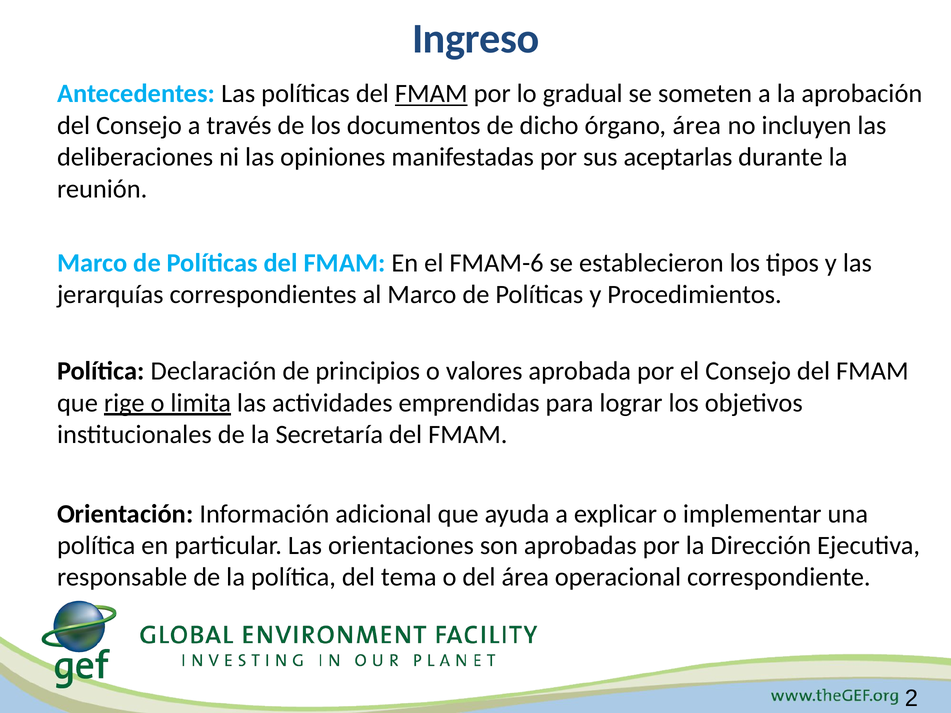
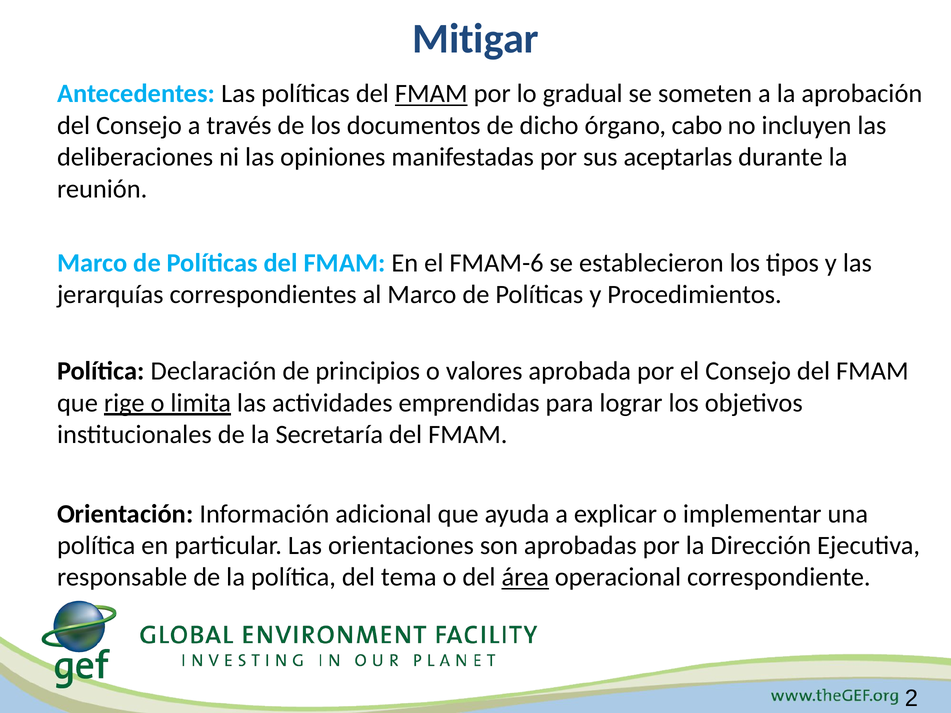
Ingreso: Ingreso -> Mitigar
órgano área: área -> cabo
área at (525, 577) underline: none -> present
